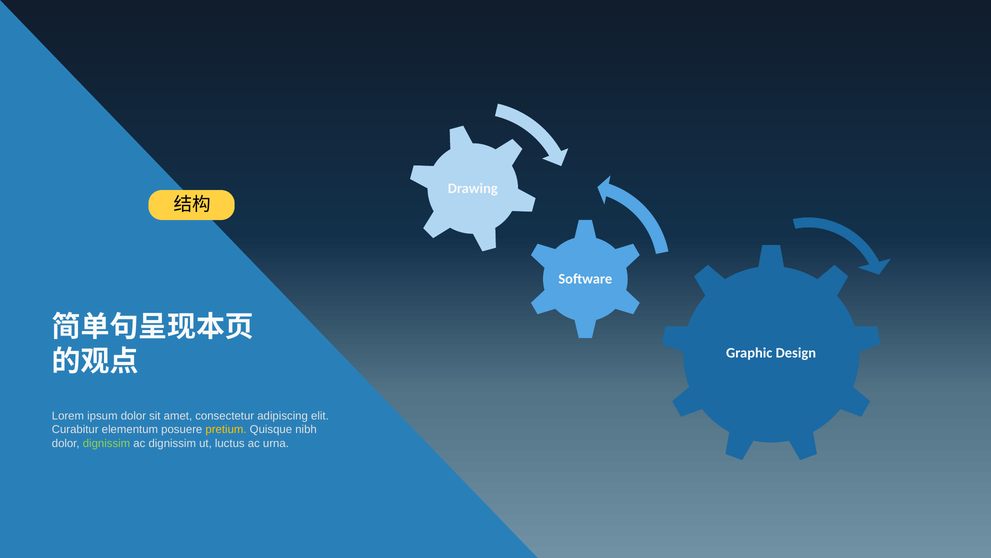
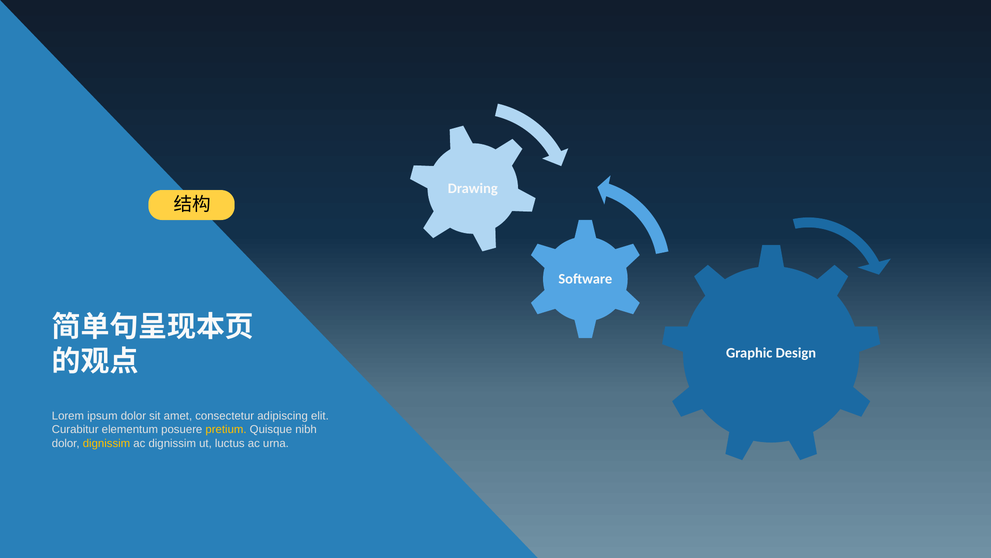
dignissim at (106, 443) colour: light green -> yellow
